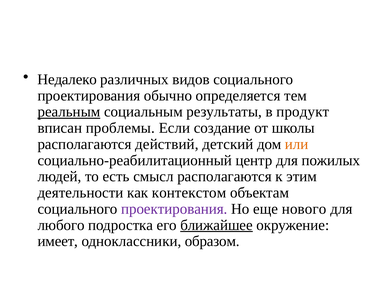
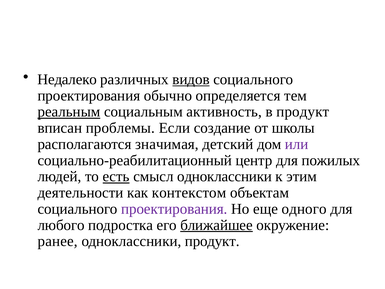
видов underline: none -> present
результаты: результаты -> активность
действий: действий -> значимая
или colour: orange -> purple
есть underline: none -> present
смысл располагаются: располагаются -> одноклассники
нового: нового -> одного
имеет: имеет -> ранее
одноклассники образом: образом -> продукт
